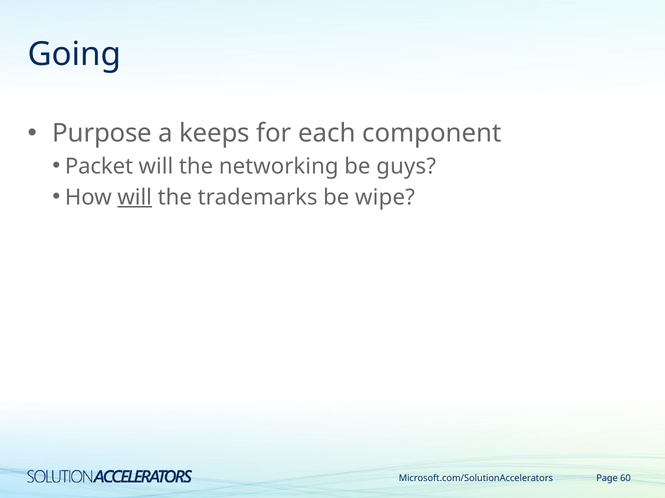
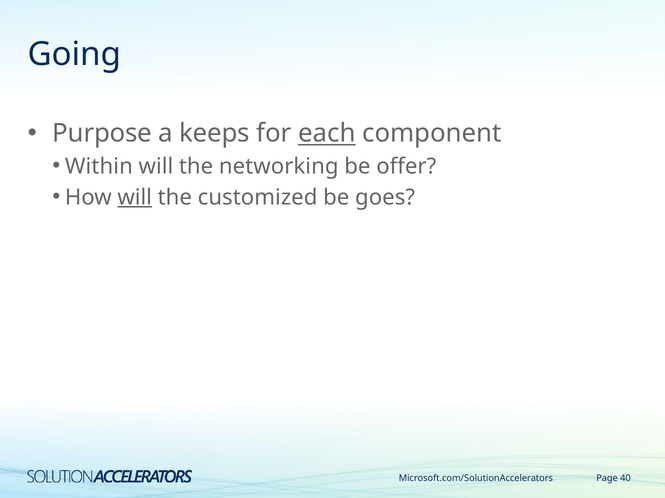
each underline: none -> present
Packet: Packet -> Within
guys: guys -> offer
trademarks: trademarks -> customized
wipe: wipe -> goes
60: 60 -> 40
